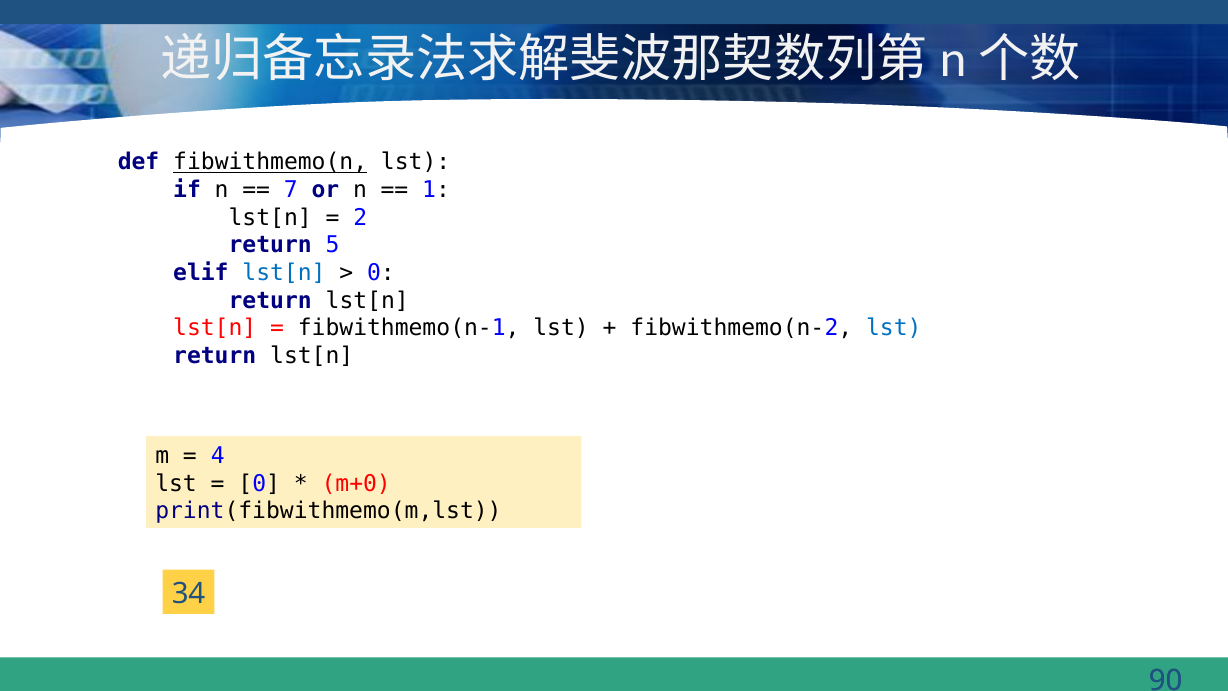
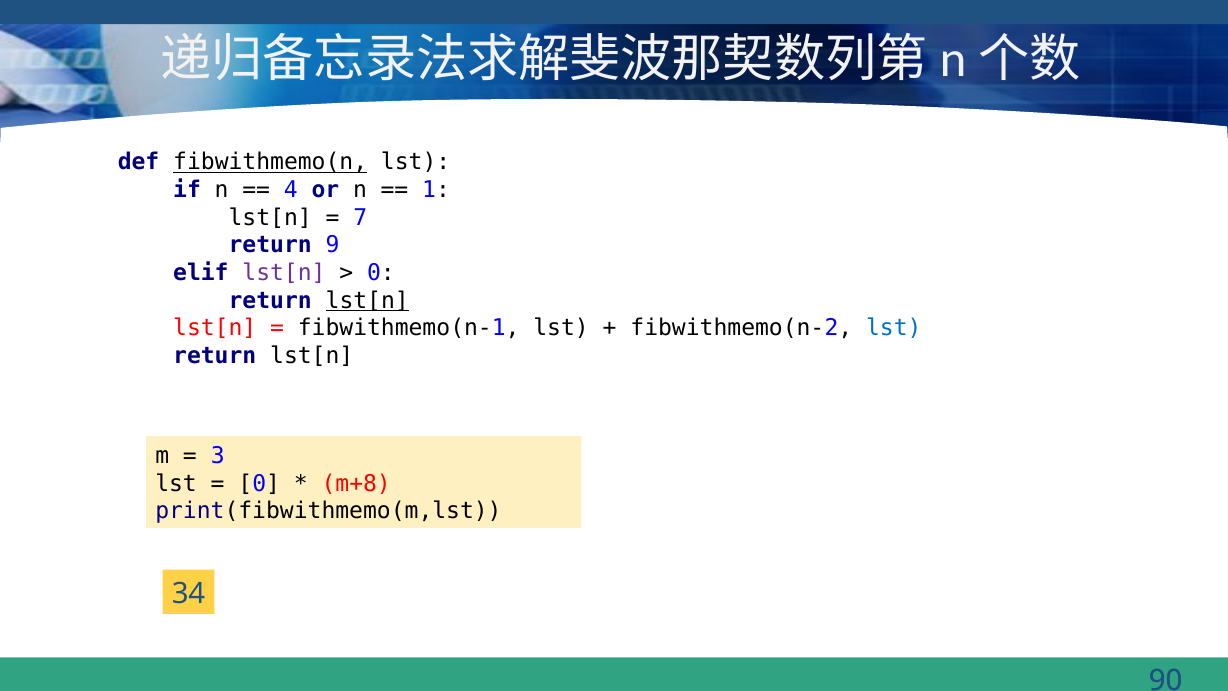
7: 7 -> 4
2: 2 -> 7
5: 5 -> 9
lst[n at (284, 273) colour: blue -> purple
lst[n at (367, 301) underline: none -> present
4: 4 -> 3
m+0: m+0 -> m+8
